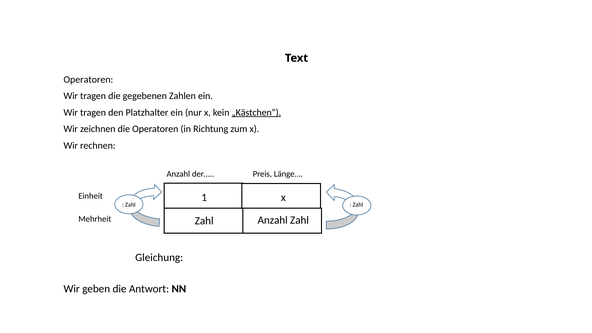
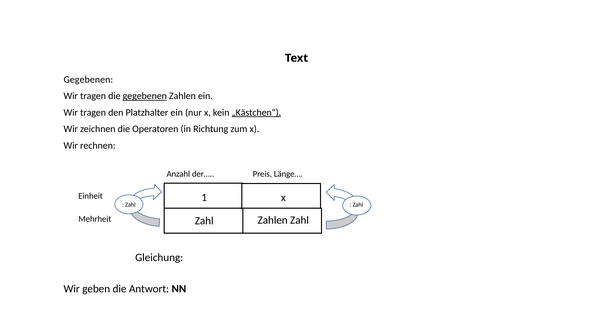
Operatoren at (88, 79): Operatoren -> Gegebenen
gegebenen at (145, 96) underline: none -> present
Zahl Anzahl: Anzahl -> Zahlen
